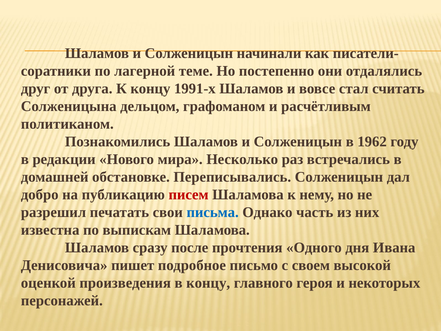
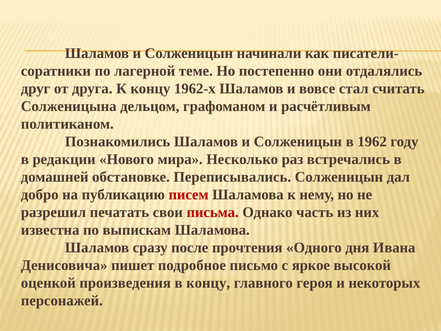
1991-х: 1991-х -> 1962-х
письма colour: blue -> red
своем: своем -> яркое
